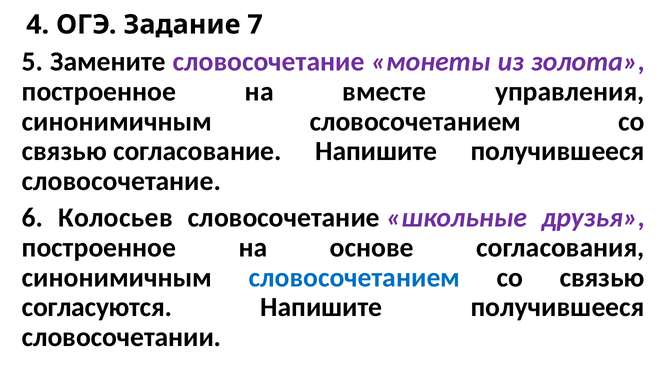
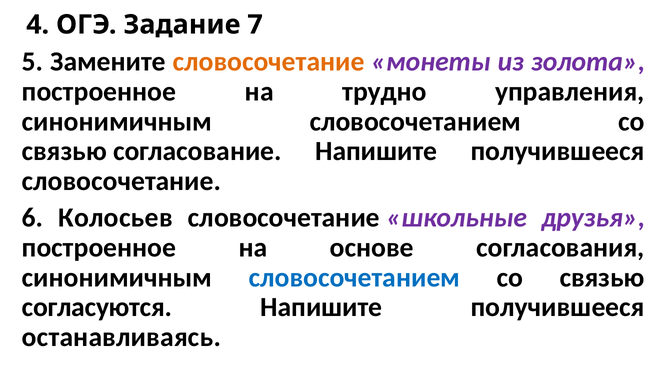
словосочетание at (269, 62) colour: purple -> orange
вместе: вместе -> трудно
словосочетании: словосочетании -> останавливаясь
